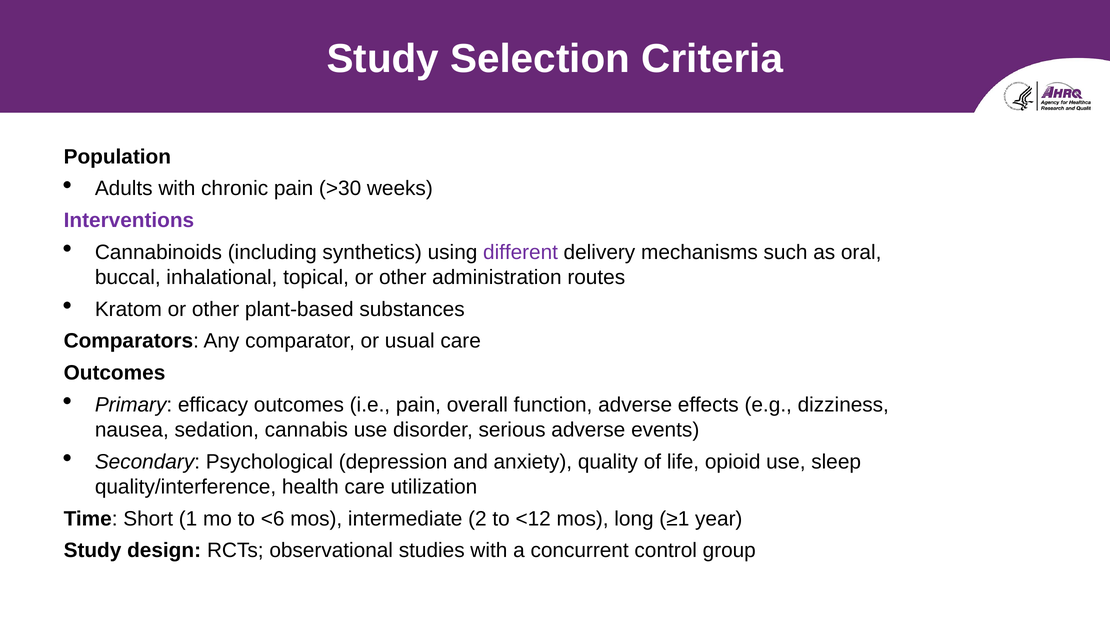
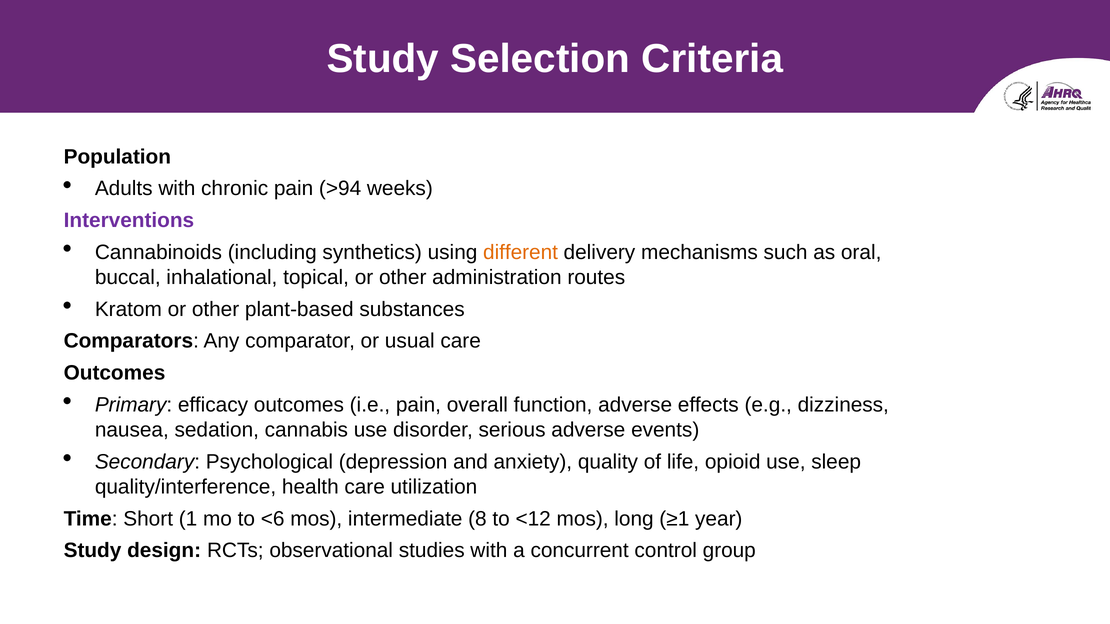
>30: >30 -> >94
different colour: purple -> orange
2: 2 -> 8
